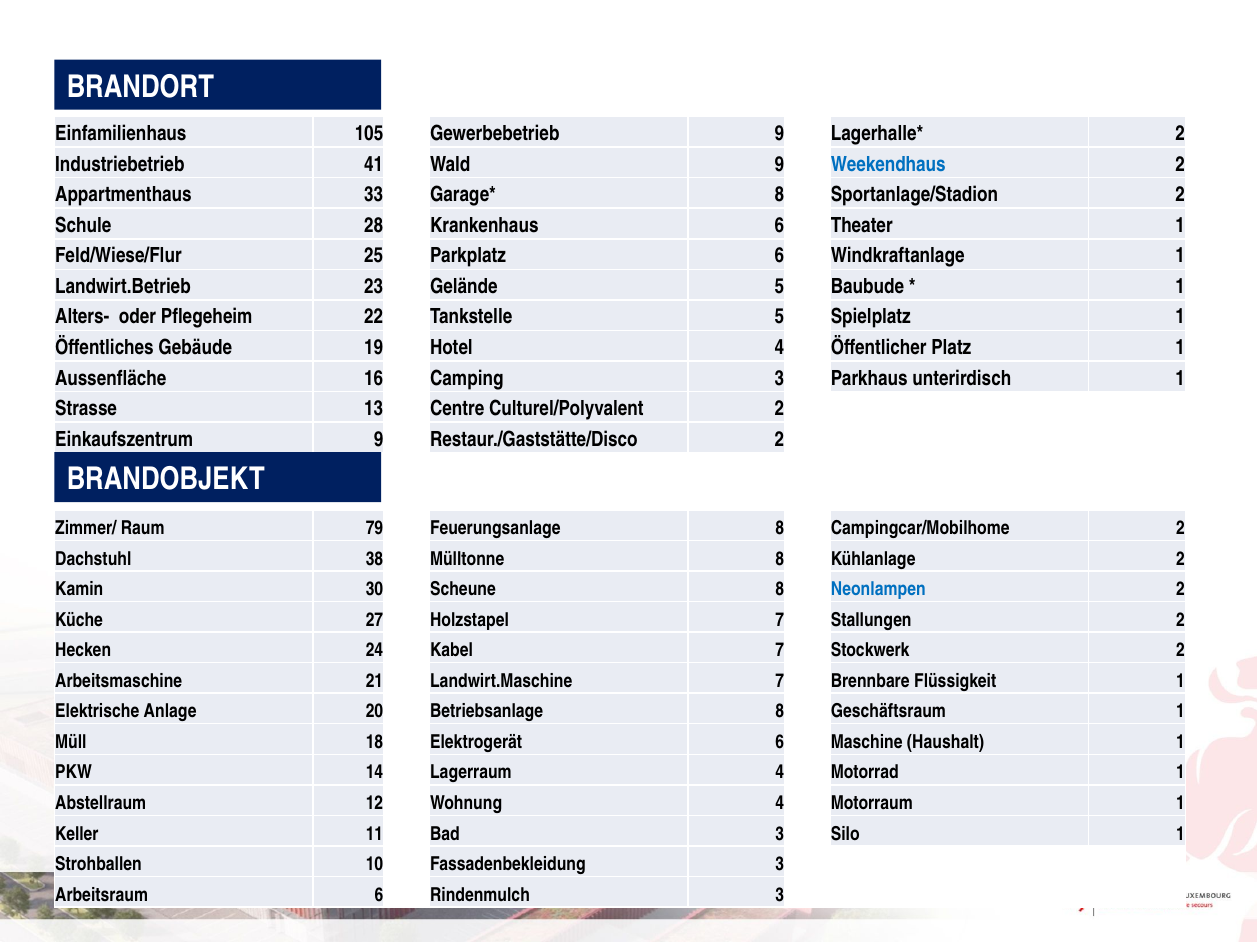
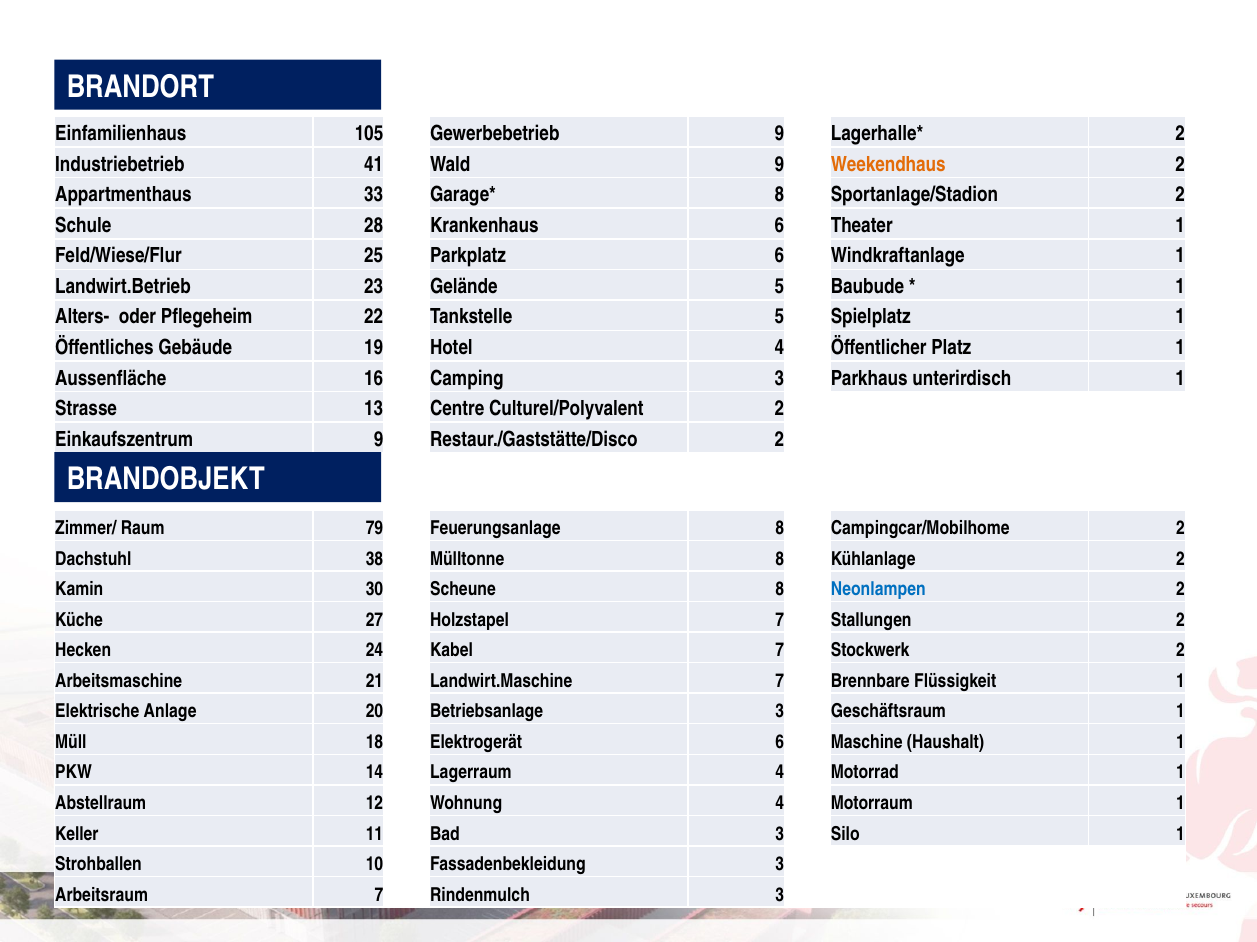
Weekendhaus colour: blue -> orange
Betriebsanlage 8: 8 -> 3
Arbeitsraum 6: 6 -> 7
